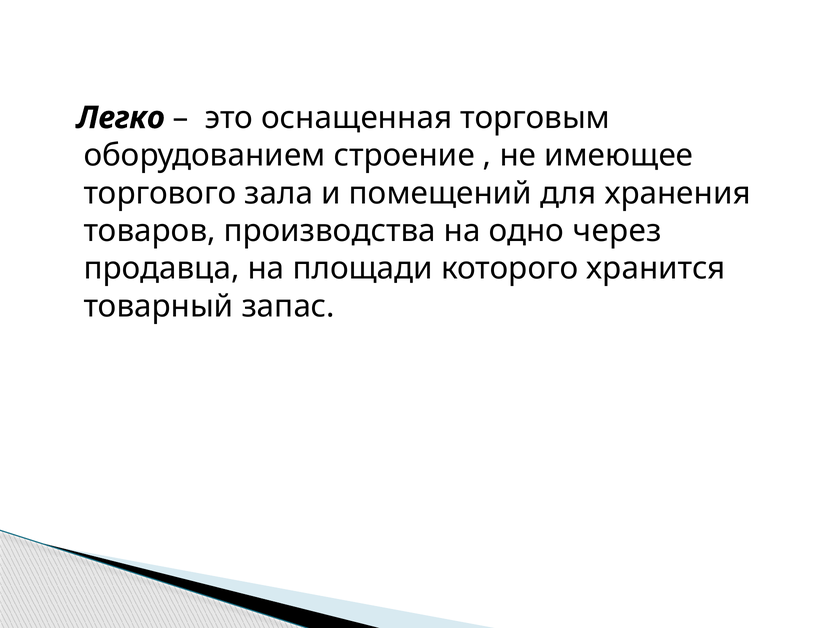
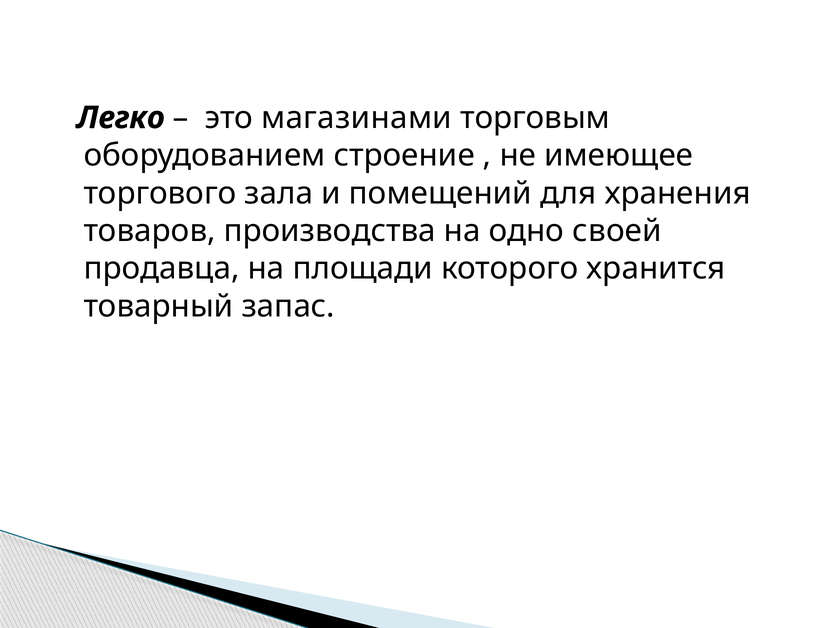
оснащенная: оснащенная -> магазинами
через: через -> своей
